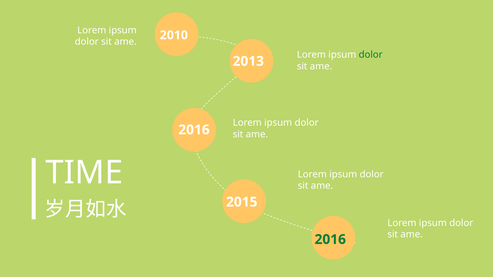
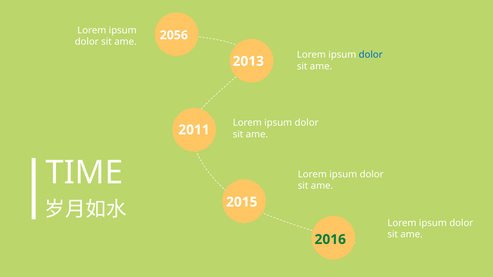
2010: 2010 -> 2056
dolor at (371, 55) colour: green -> blue
2016 at (194, 130): 2016 -> 2011
